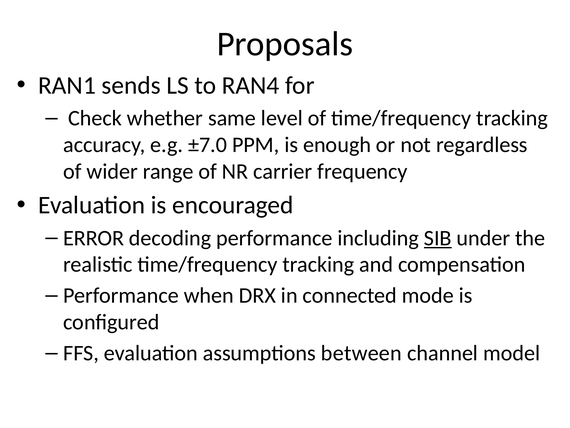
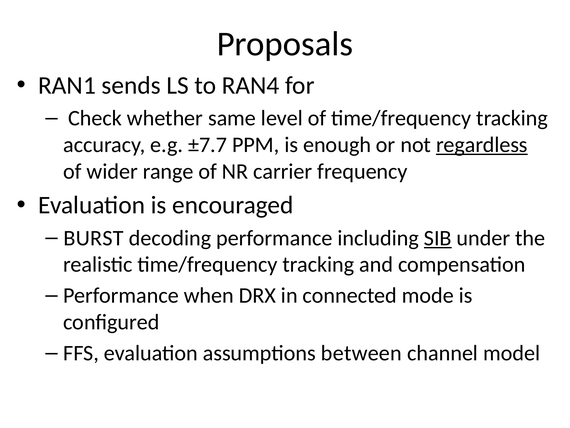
±7.0: ±7.0 -> ±7.7
regardless underline: none -> present
ERROR: ERROR -> BURST
